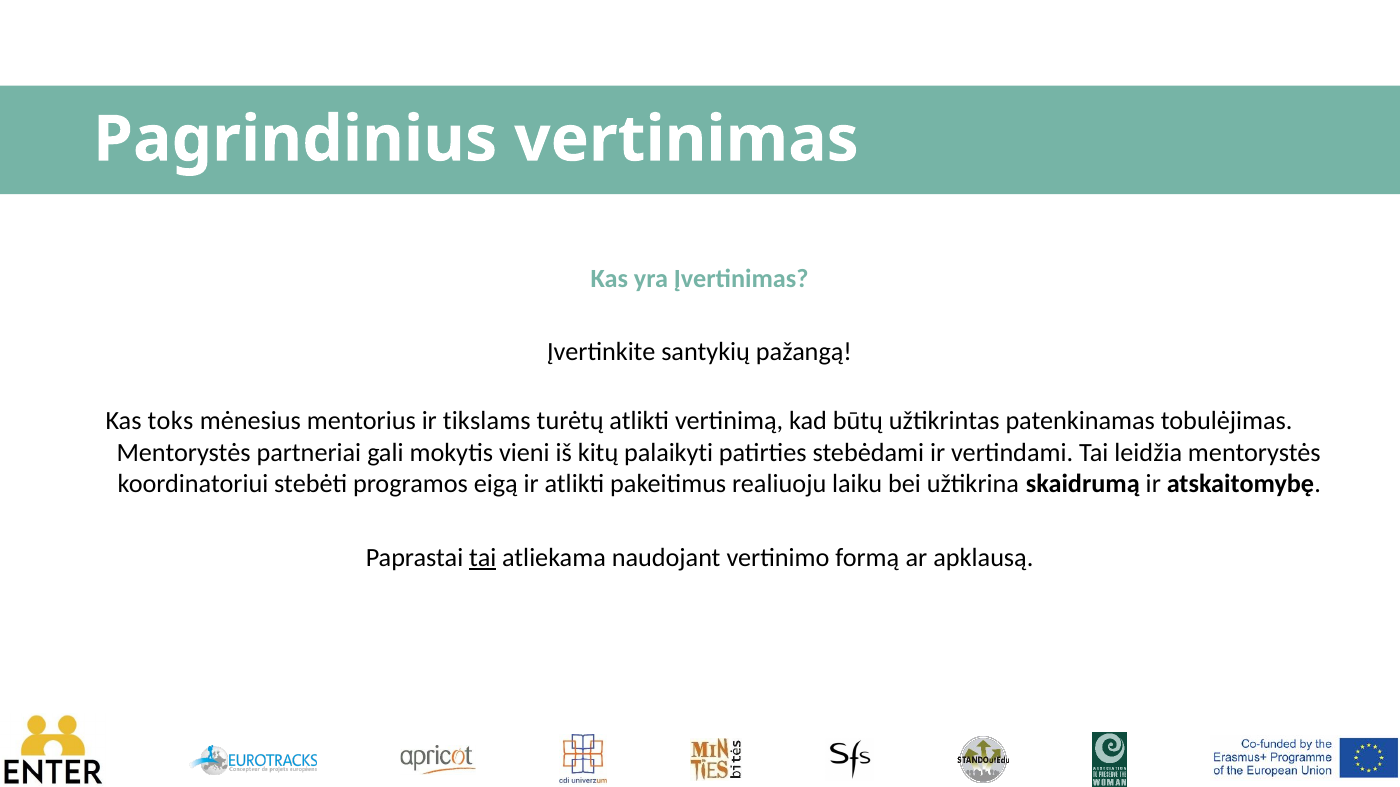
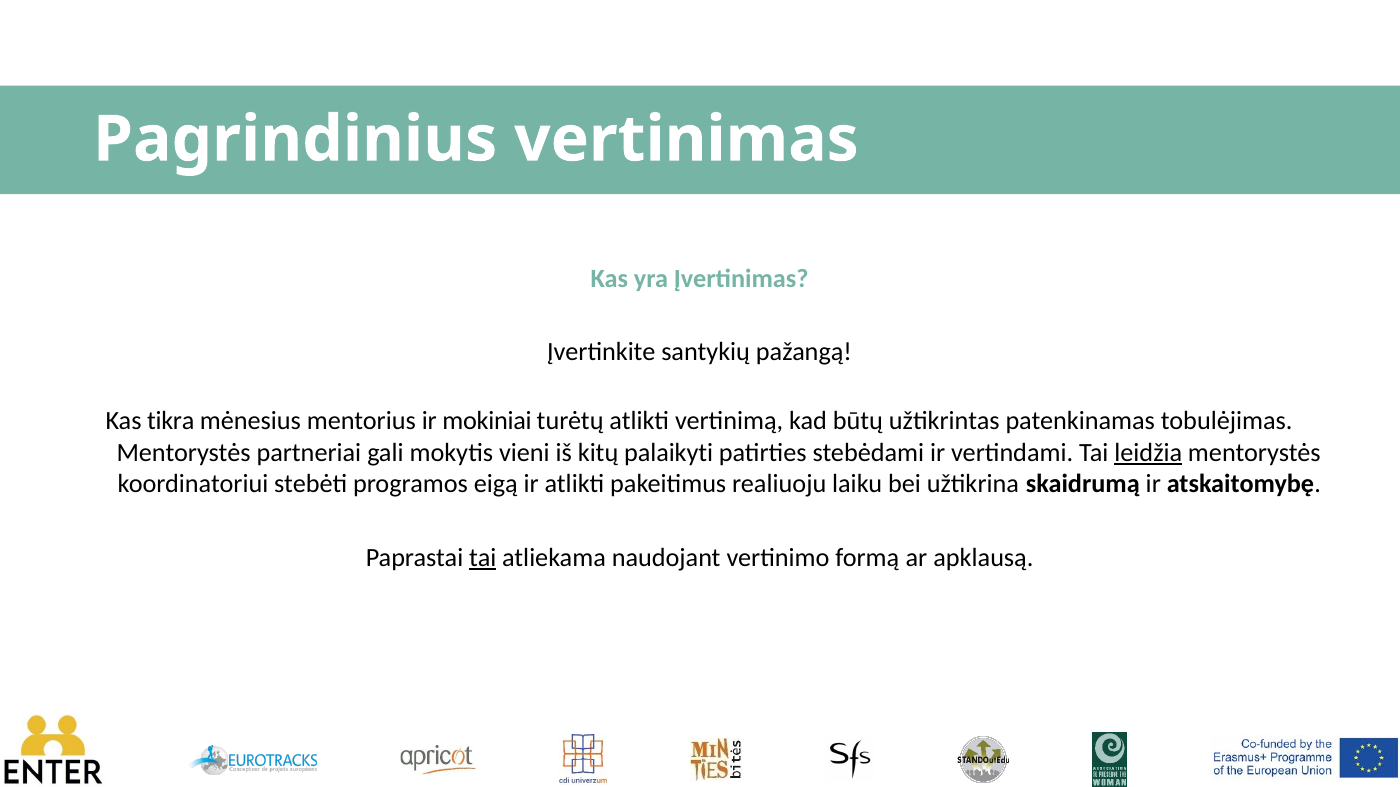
toks: toks -> tikra
tikslams: tikslams -> mokiniai
leidžia underline: none -> present
